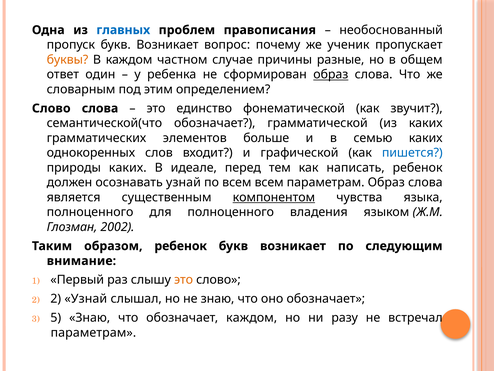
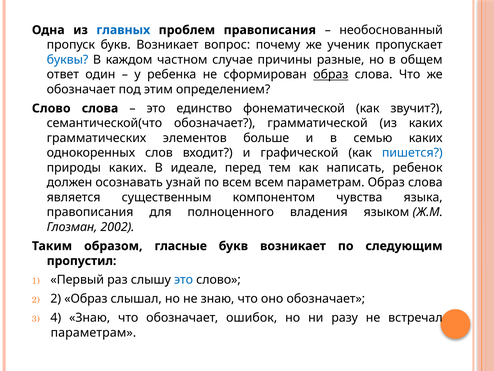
буквы colour: orange -> blue
словарным at (81, 89): словарным -> обозначает
компонентом underline: present -> none
полноценного at (90, 212): полноценного -> правописания
образом ребенок: ребенок -> гласные
внимание: внимание -> пропустил
это at (184, 279) colour: orange -> blue
2 Узнай: Узнай -> Образ
5: 5 -> 4
обозначает каждом: каждом -> ошибок
